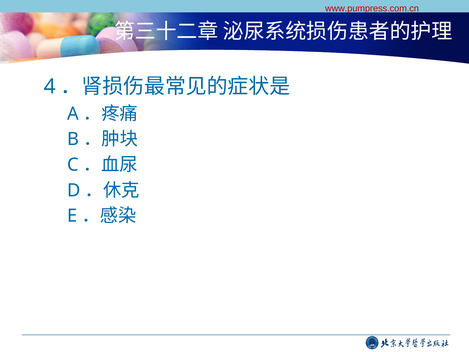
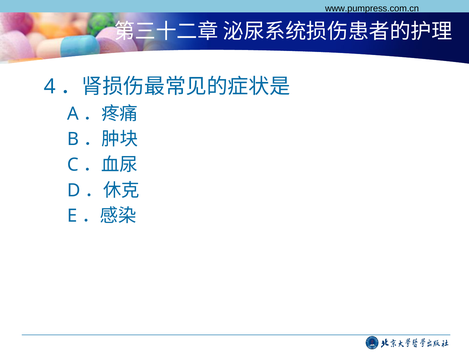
www.pumpress.com.cn colour: red -> black
